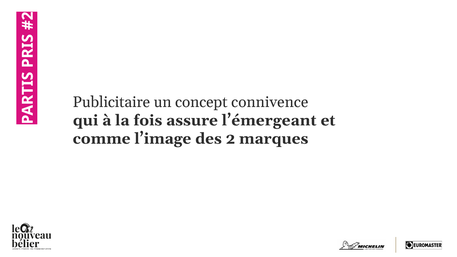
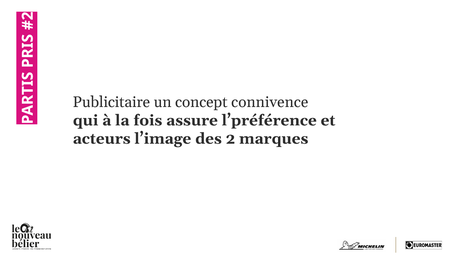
l’émergeant: l’émergeant -> l’préférence
comme: comme -> acteurs
